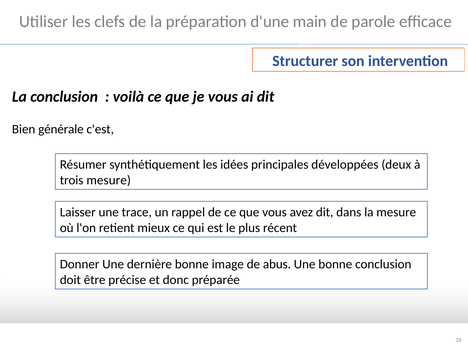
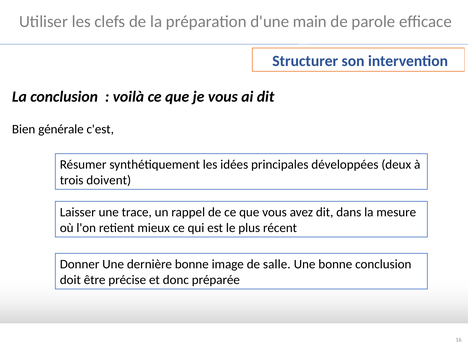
trois mesure: mesure -> doivent
abus: abus -> salle
